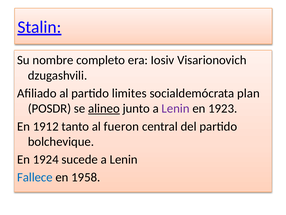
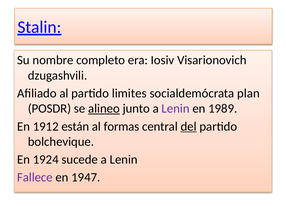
1923: 1923 -> 1989
tanto: tanto -> están
fueron: fueron -> formas
del underline: none -> present
Fallece colour: blue -> purple
1958: 1958 -> 1947
